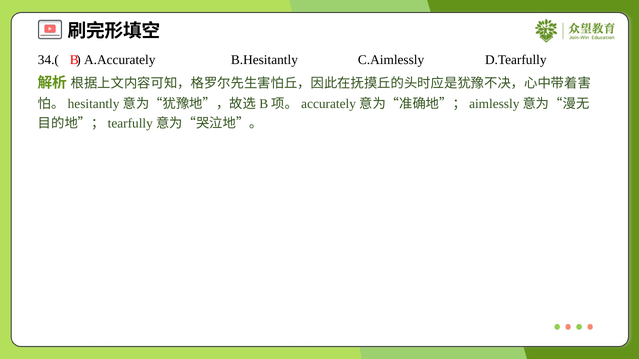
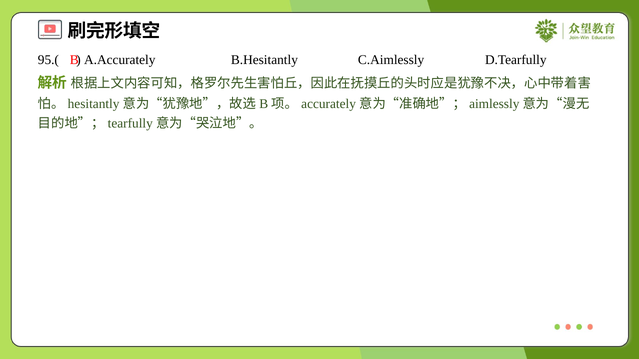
34.(: 34.( -> 95.(
